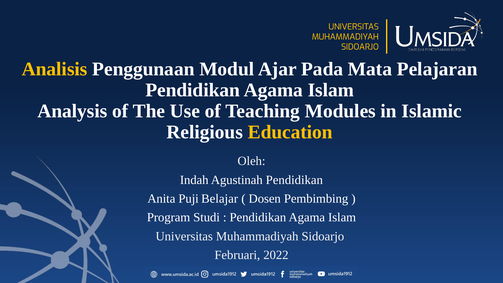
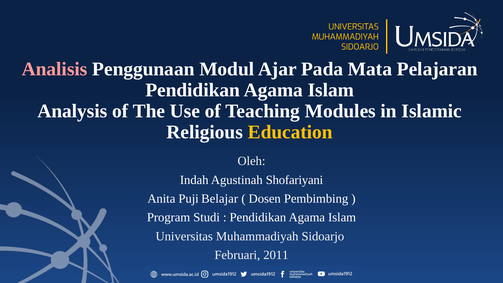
Analisis colour: yellow -> pink
Agustinah Pendidikan: Pendidikan -> Shofariyani
2022: 2022 -> 2011
